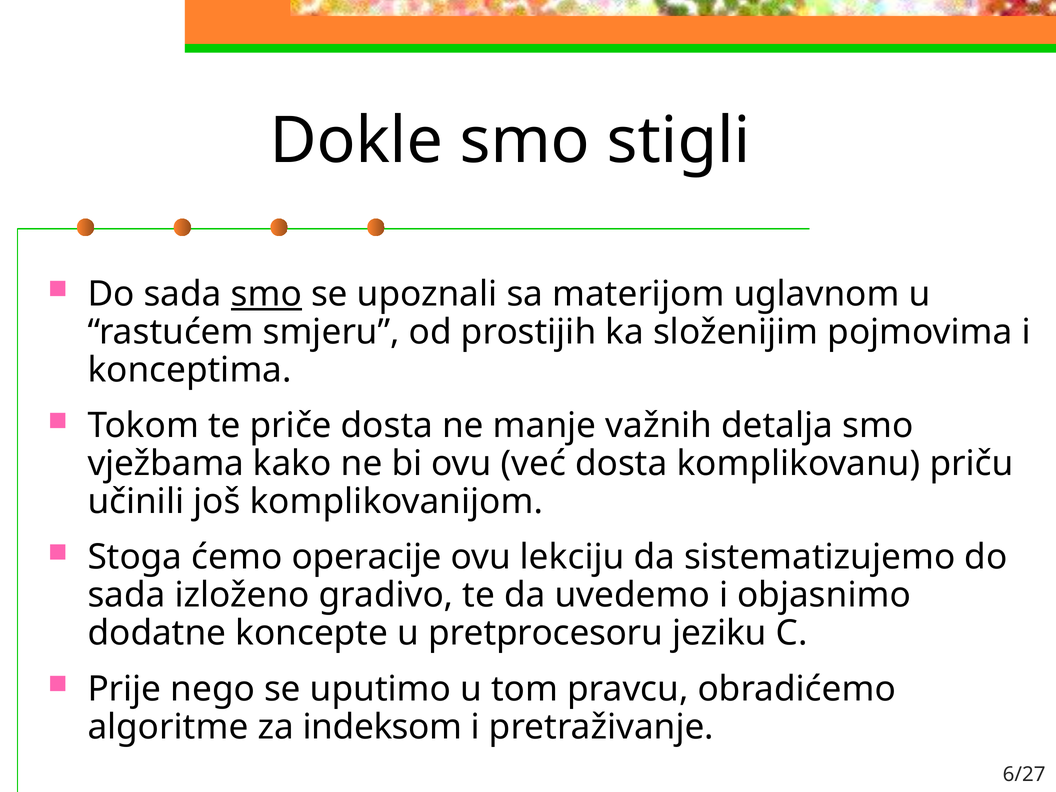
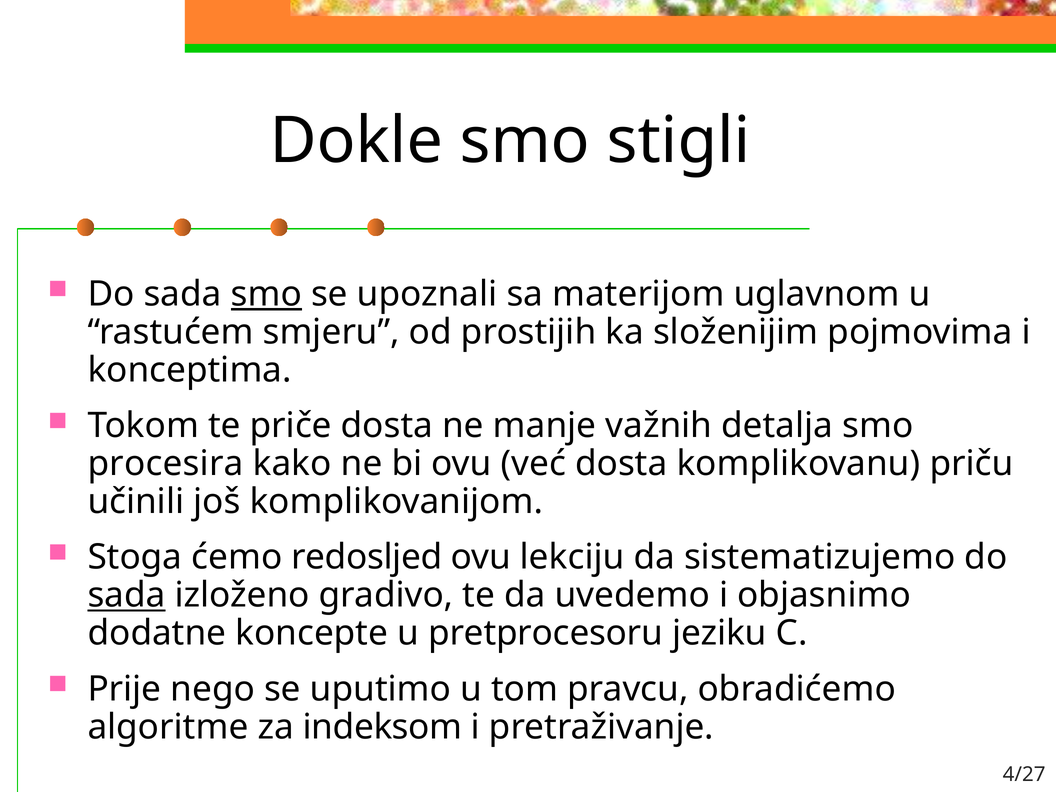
vježbama: vježbama -> procesira
operacije: operacije -> redosljed
sada at (127, 595) underline: none -> present
6/27: 6/27 -> 4/27
